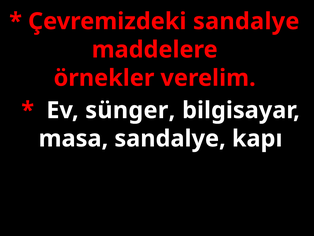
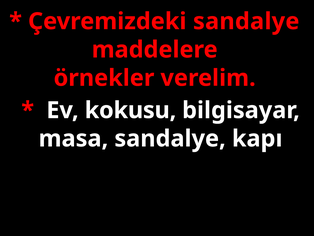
sünger: sünger -> kokusu
